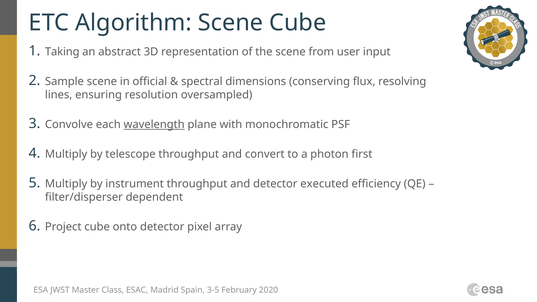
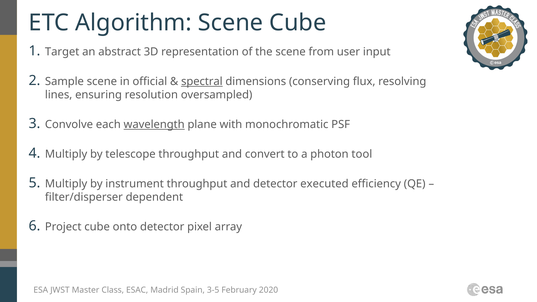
Taking: Taking -> Target
spectral underline: none -> present
first: first -> tool
